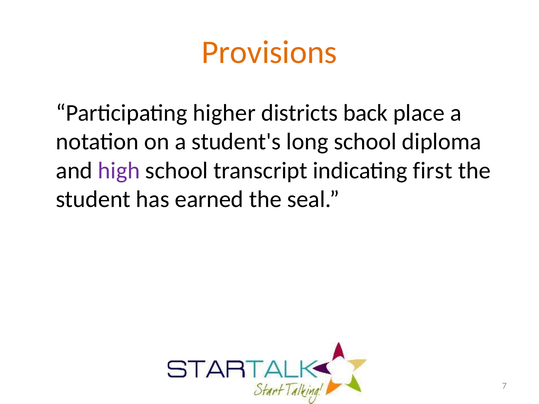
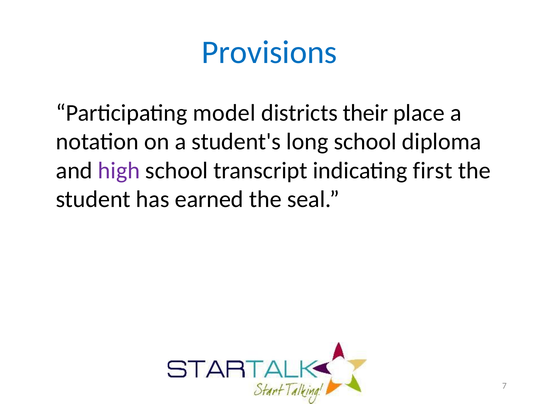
Provisions colour: orange -> blue
higher: higher -> model
back: back -> their
